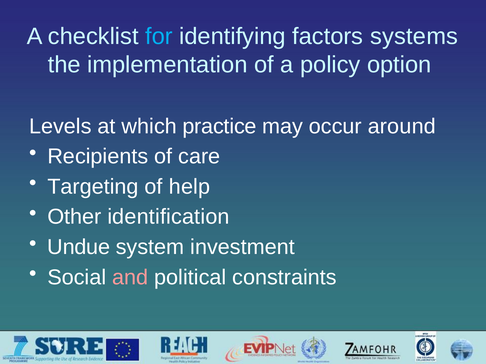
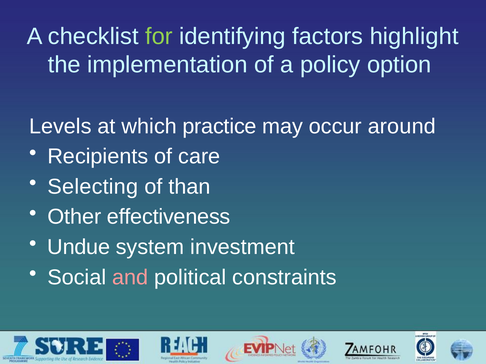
for colour: light blue -> light green
systems: systems -> highlight
Targeting: Targeting -> Selecting
help: help -> than
identification: identification -> effectiveness
